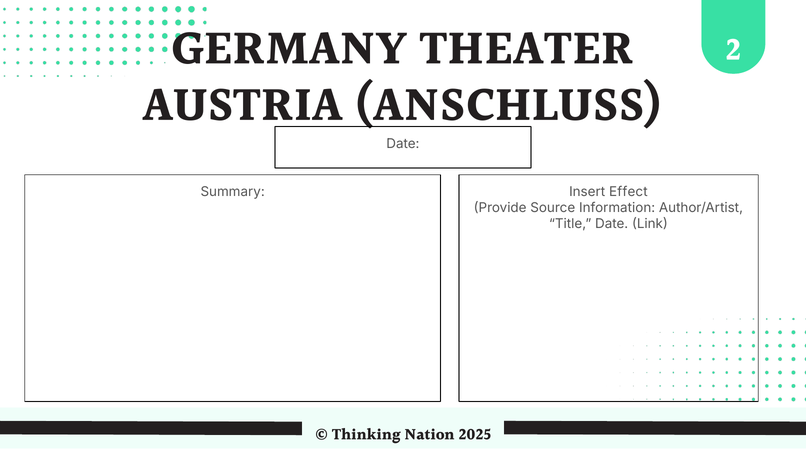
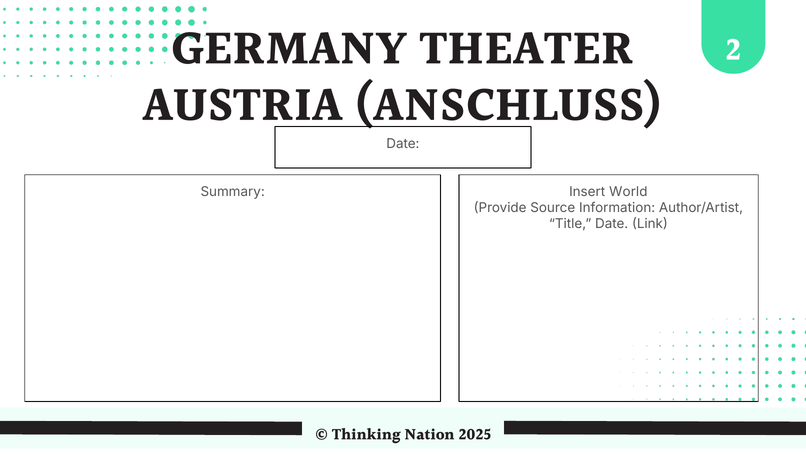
Effect: Effect -> World
